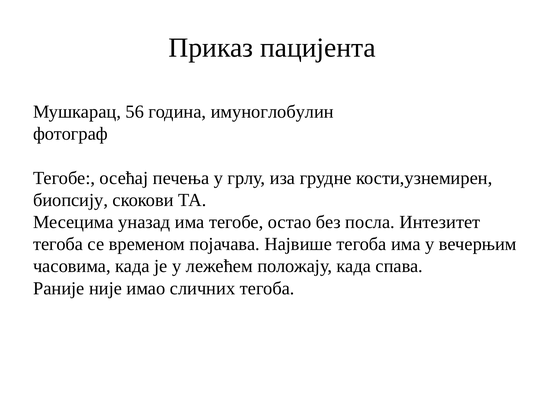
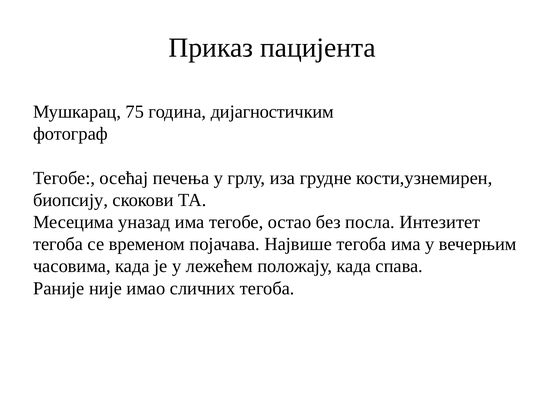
56: 56 -> 75
имуноглобулин: имуноглобулин -> дијагностичким
